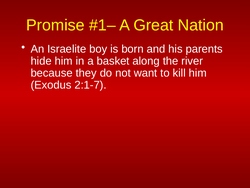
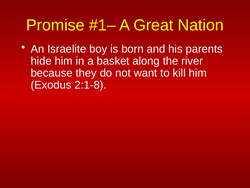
2:1-7: 2:1-7 -> 2:1-8
